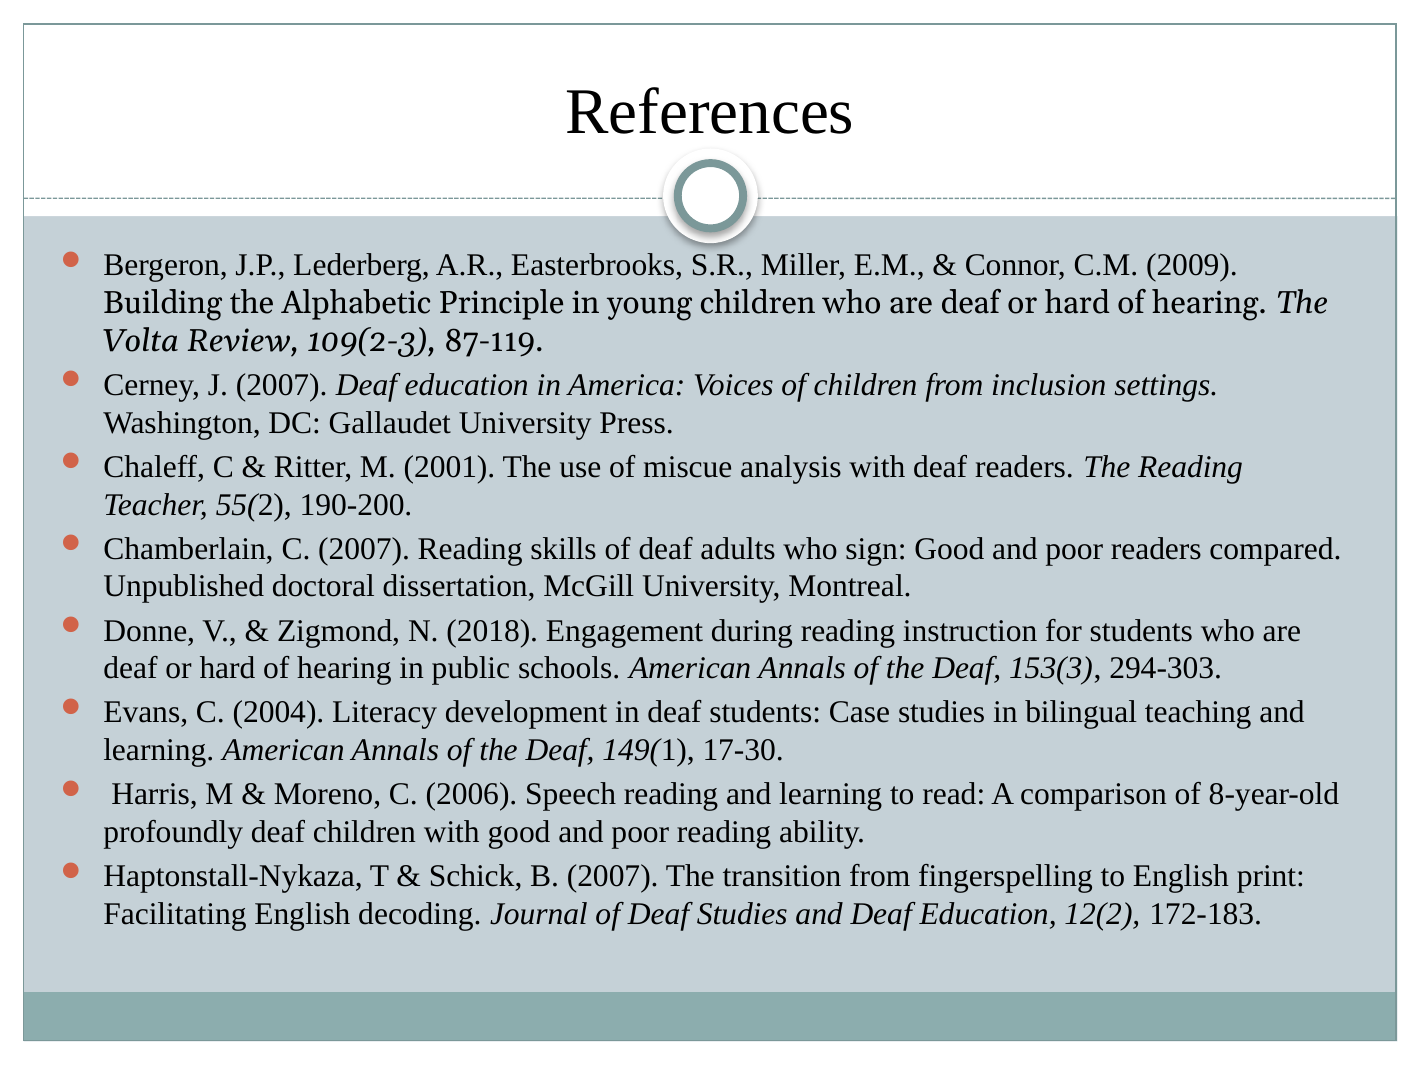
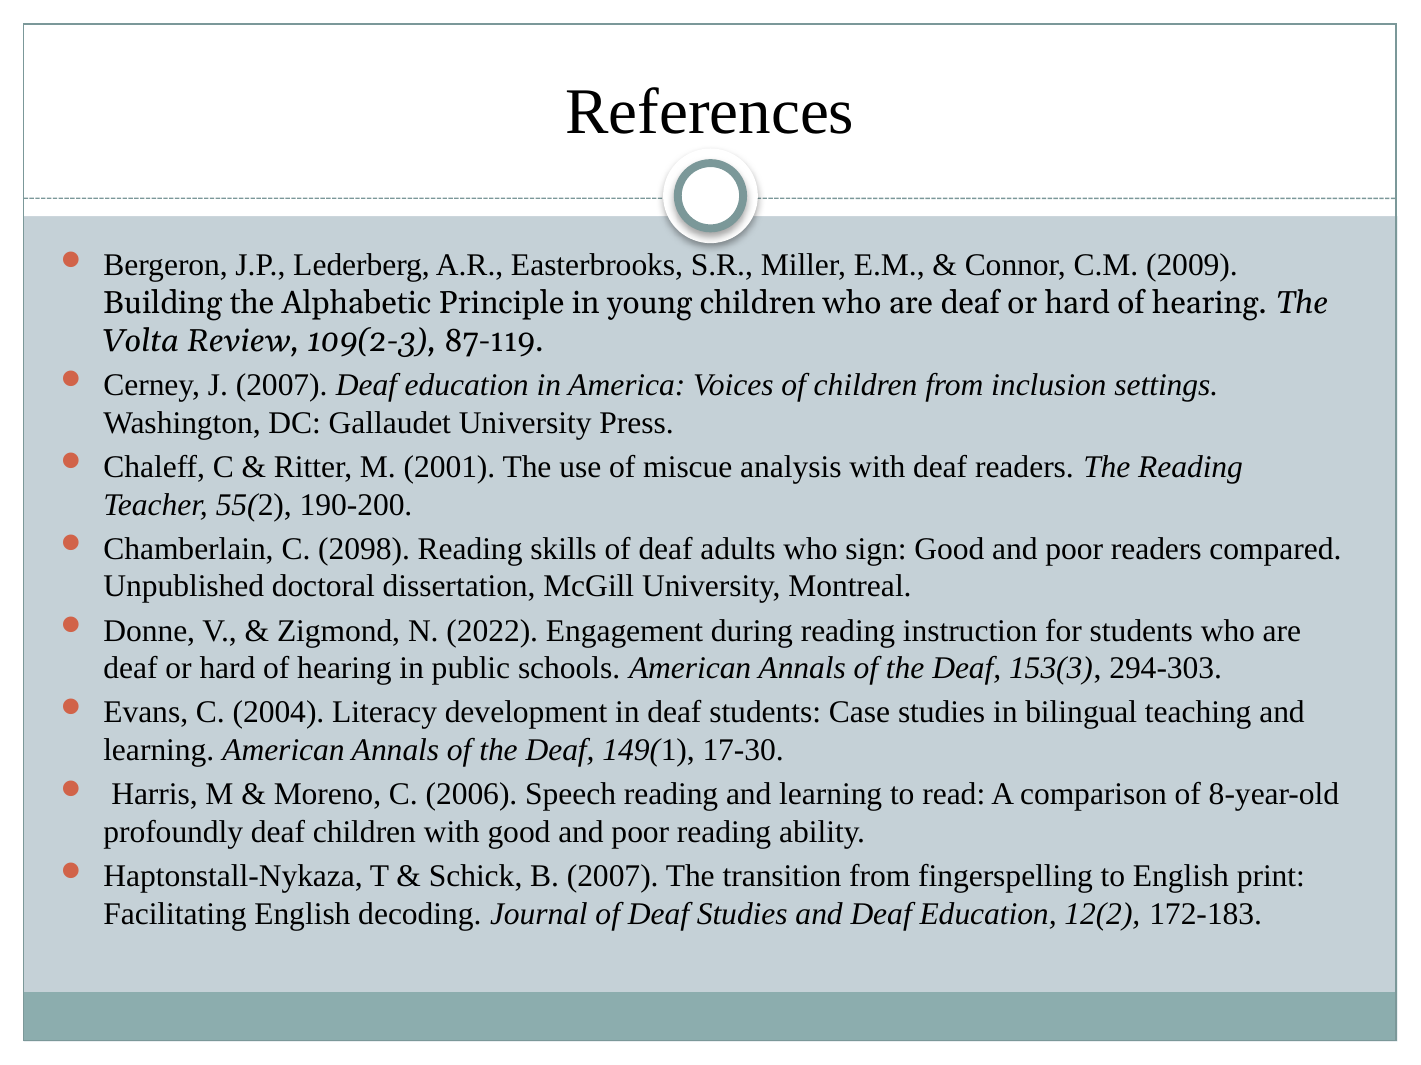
C 2007: 2007 -> 2098
2018: 2018 -> 2022
